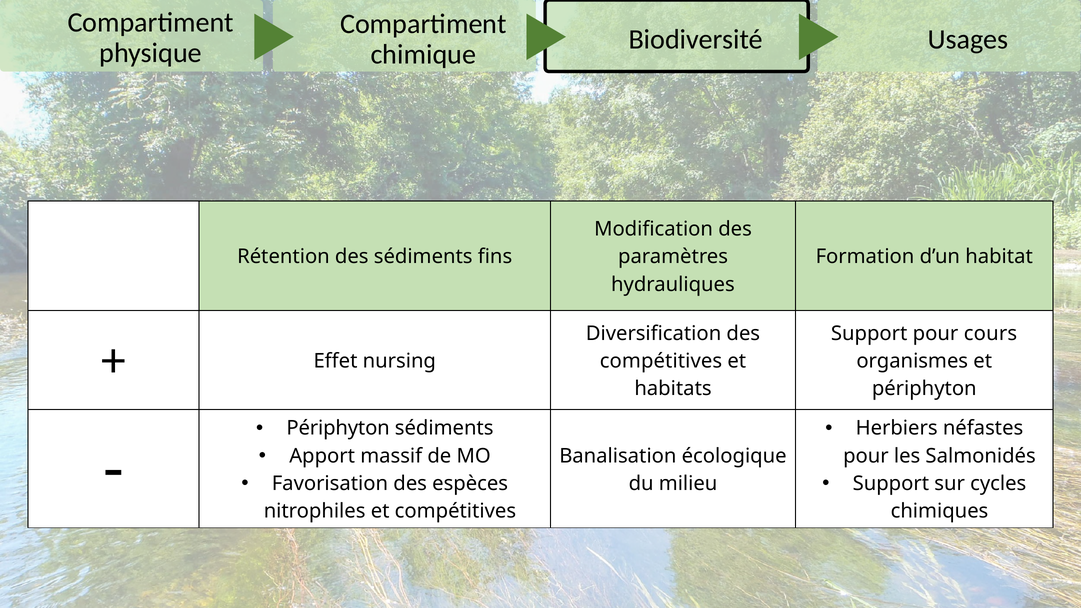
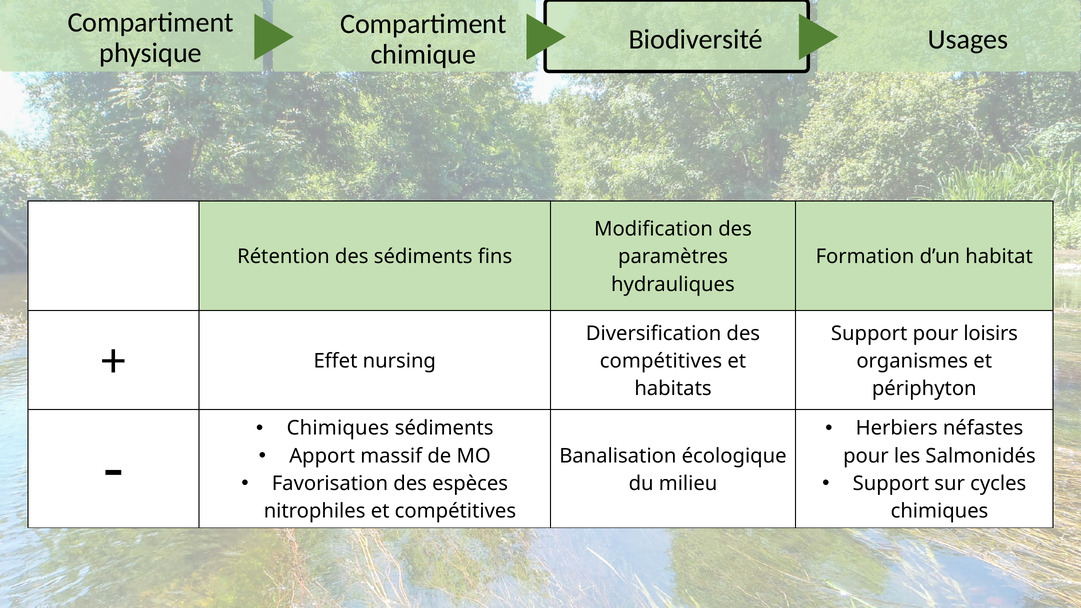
cours: cours -> loisirs
Périphyton at (338, 428): Périphyton -> Chimiques
